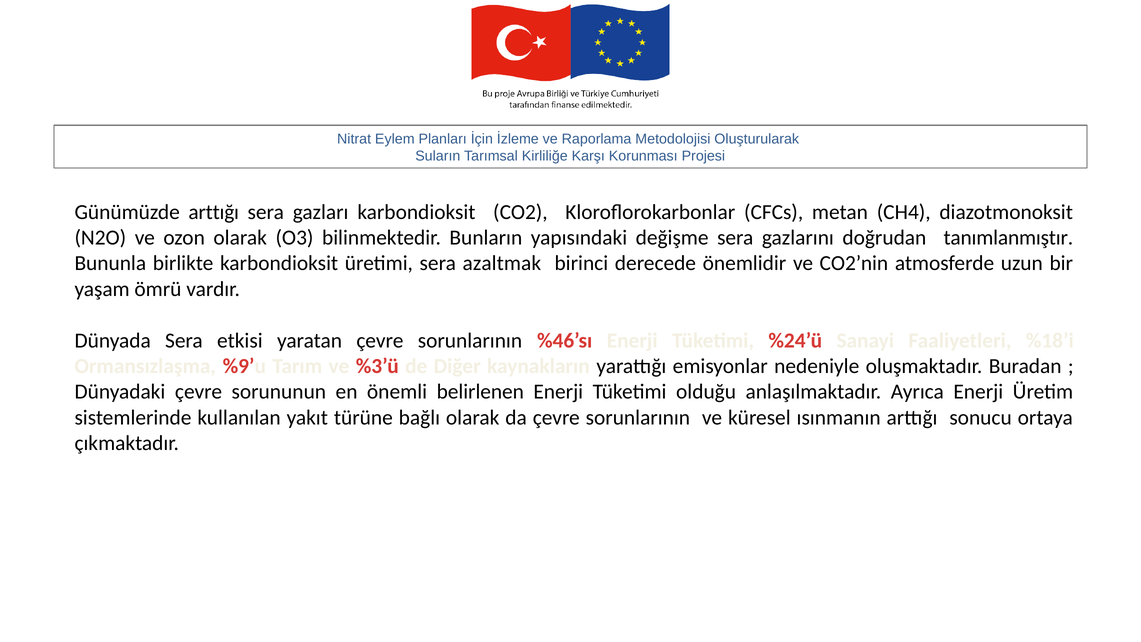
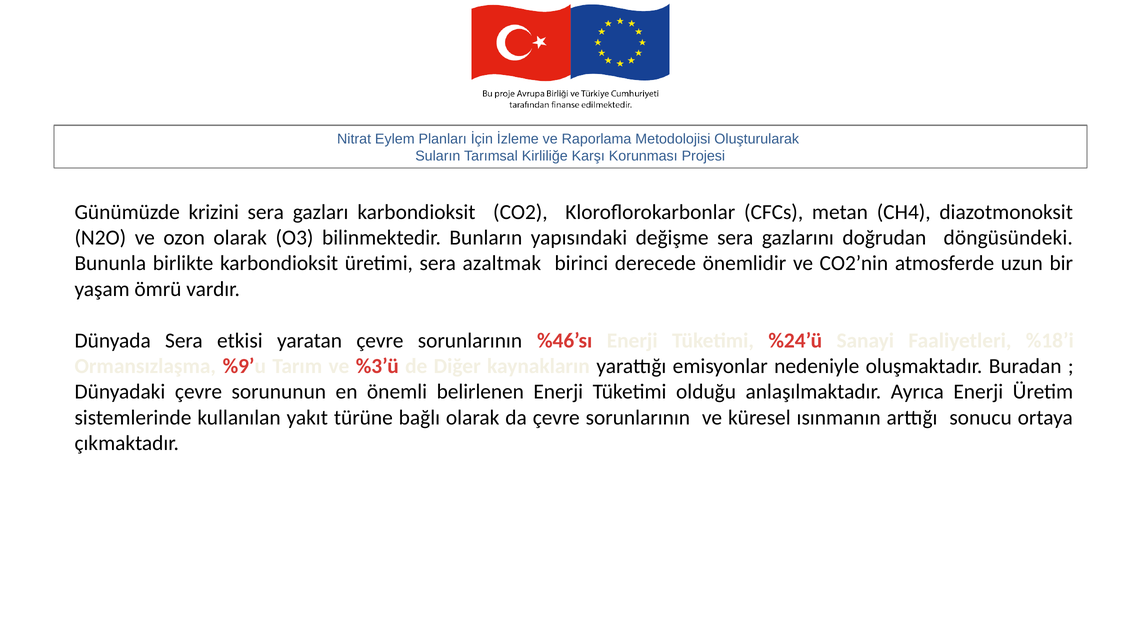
Günümüzde arttığı: arttığı -> krizini
tanımlanmıştır: tanımlanmıştır -> döngüsündeki
